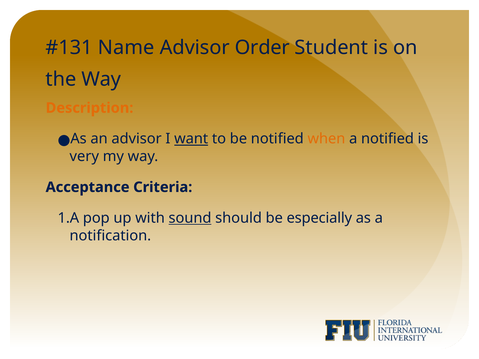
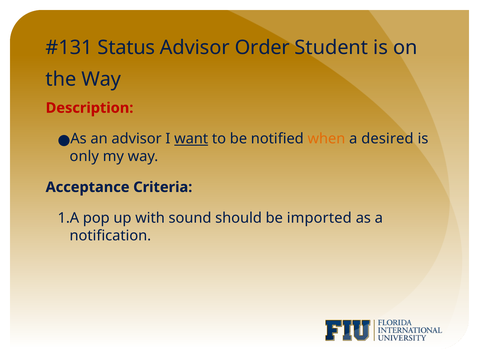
Name: Name -> Status
Description colour: orange -> red
a notified: notified -> desired
very: very -> only
sound underline: present -> none
especially: especially -> imported
